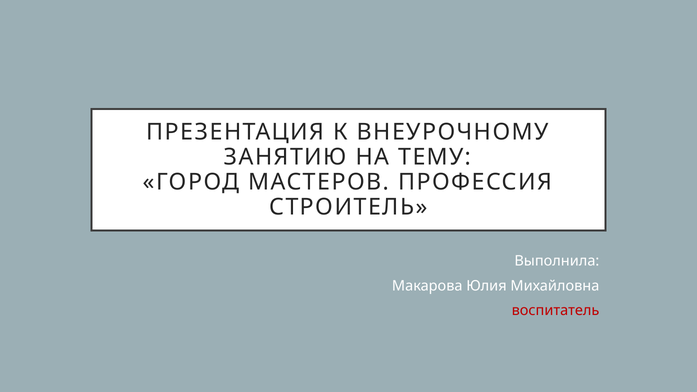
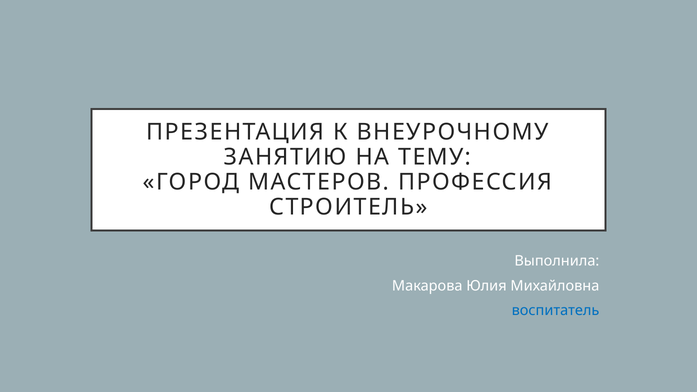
воспитатель colour: red -> blue
